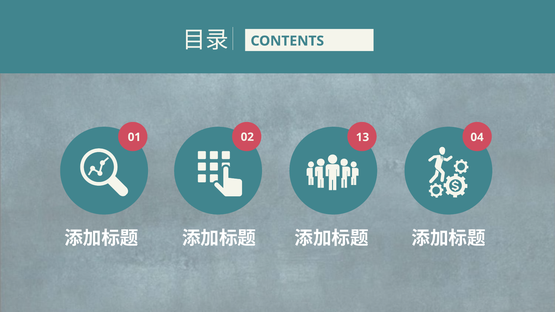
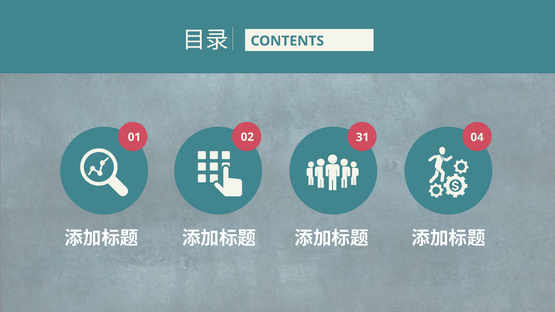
13: 13 -> 31
